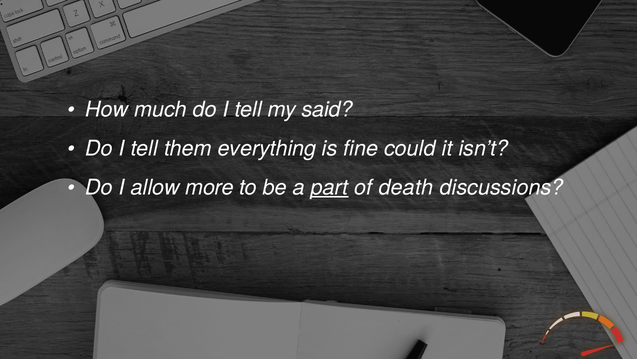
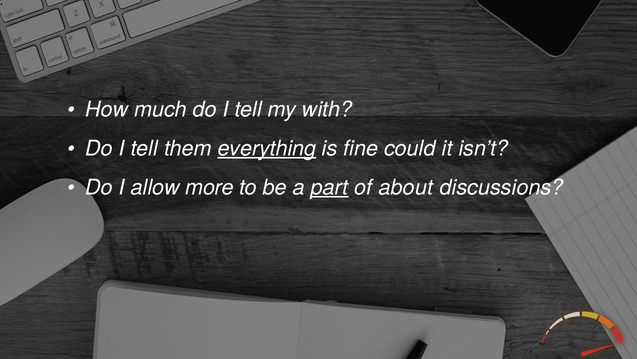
said: said -> with
everything underline: none -> present
death: death -> about
